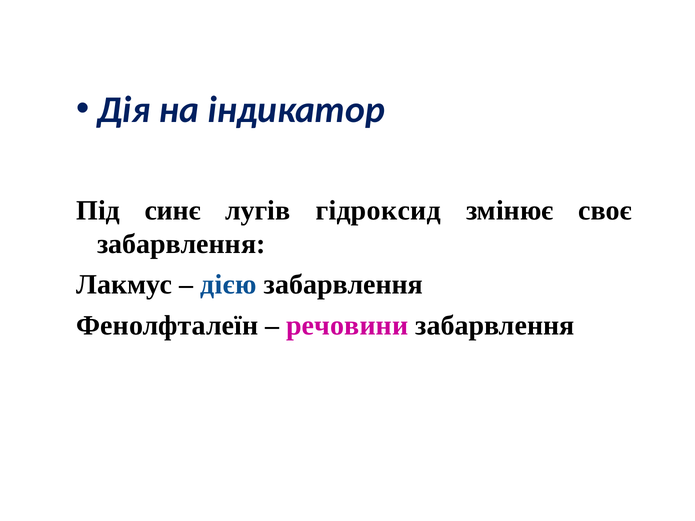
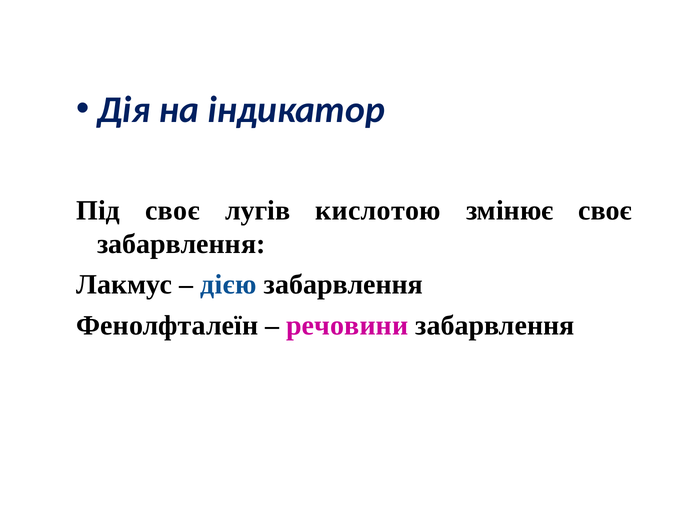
Під синє: синє -> своє
гідроксид: гідроксид -> кислотою
